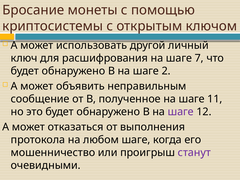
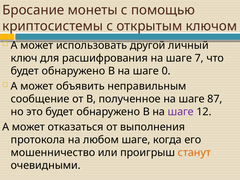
2: 2 -> 0
11: 11 -> 87
станут colour: purple -> orange
